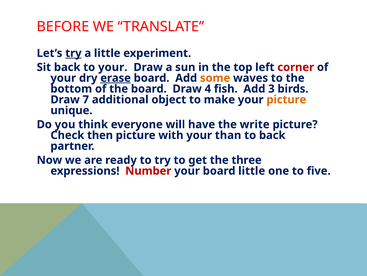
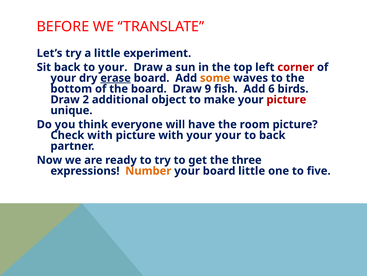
try at (73, 53) underline: present -> none
4: 4 -> 9
3: 3 -> 6
7: 7 -> 2
picture at (286, 99) colour: orange -> red
write: write -> room
Check then: then -> with
your than: than -> your
Number colour: red -> orange
